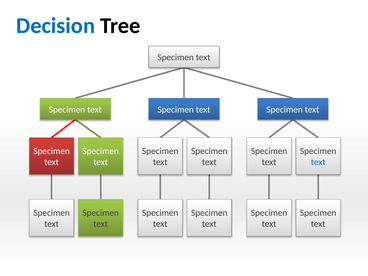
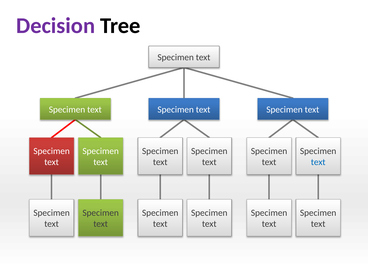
Decision colour: blue -> purple
